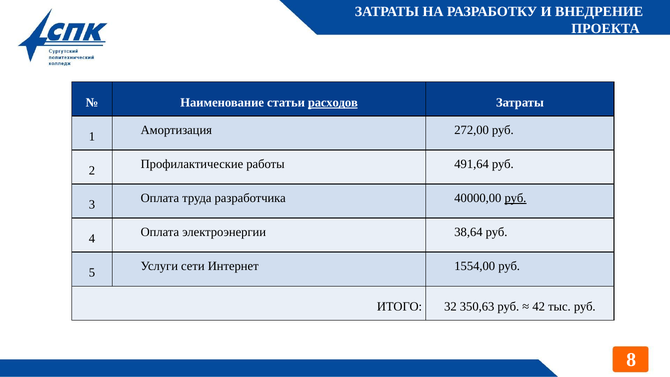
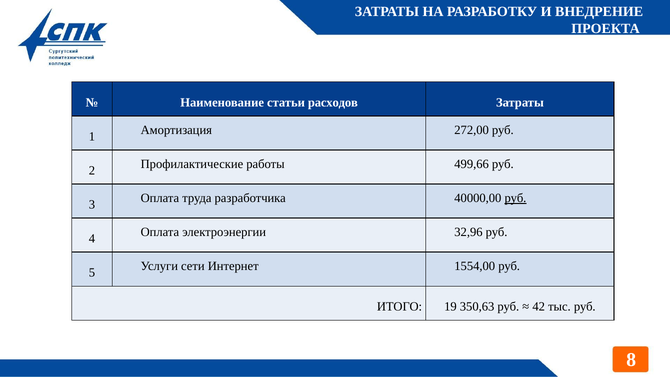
расходов underline: present -> none
491,64: 491,64 -> 499,66
38,64: 38,64 -> 32,96
32: 32 -> 19
